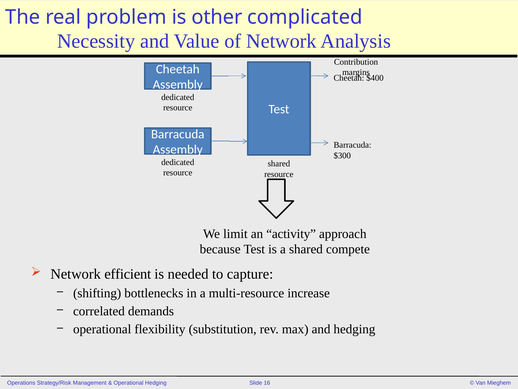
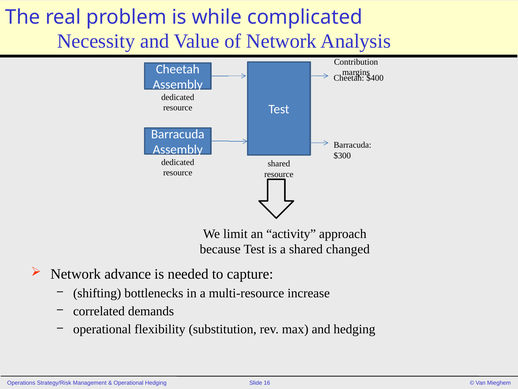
other: other -> while
compete: compete -> changed
efficient: efficient -> advance
